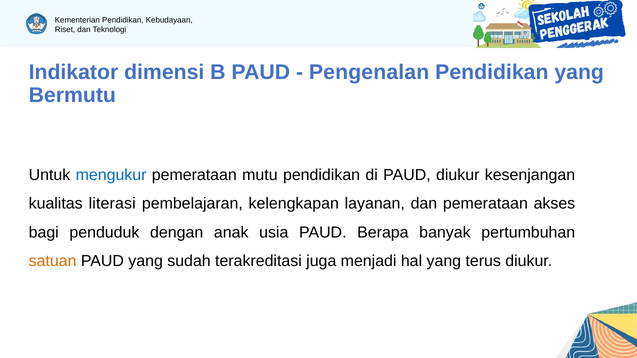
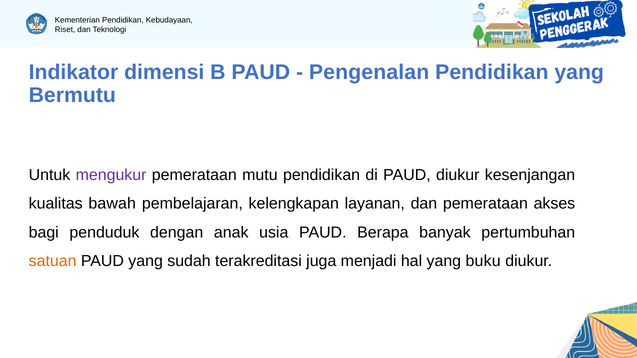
mengukur colour: blue -> purple
literasi: literasi -> bawah
terus: terus -> buku
